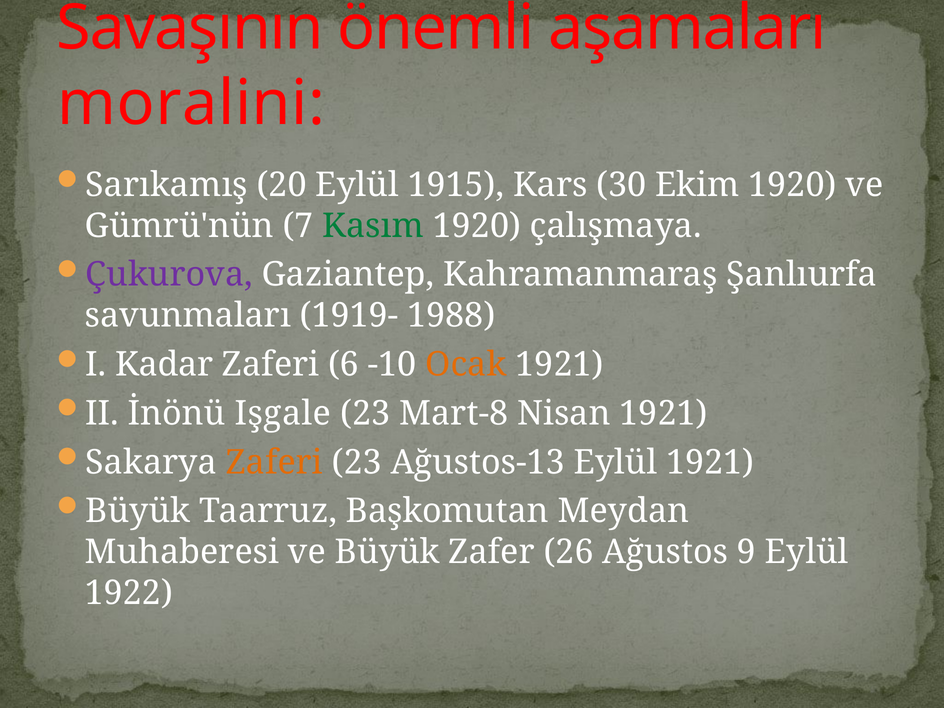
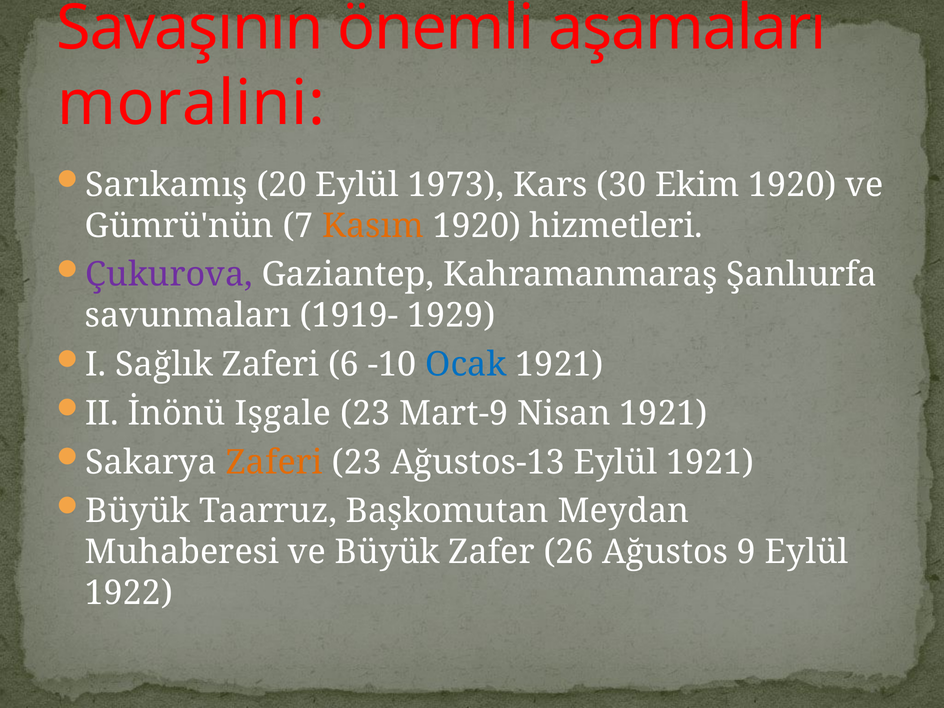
1915: 1915 -> 1973
Kasım colour: green -> orange
çalışmaya: çalışmaya -> hizmetleri
1988: 1988 -> 1929
Kadar: Kadar -> Sağlık
Ocak colour: orange -> blue
Mart-8: Mart-8 -> Mart-9
